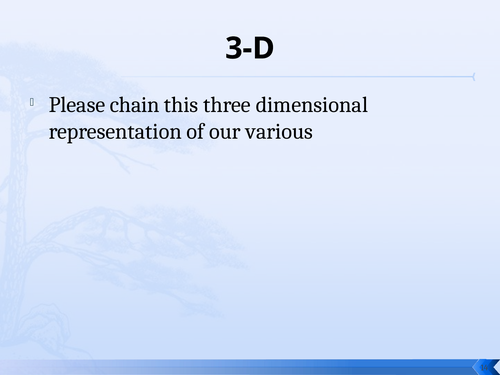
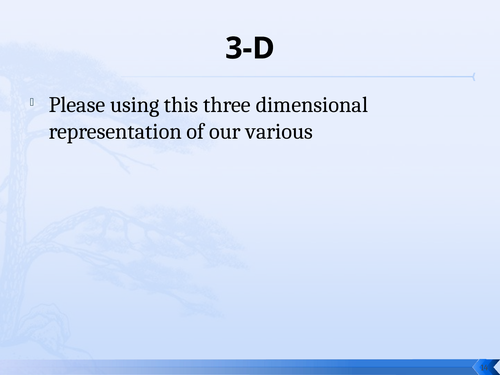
chain: chain -> using
